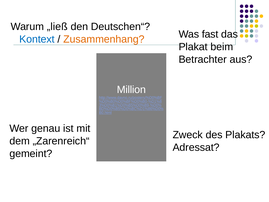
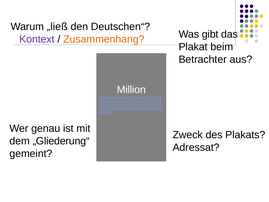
Kontext colour: blue -> purple
fast: fast -> gibt
„Zarenreich“: „Zarenreich“ -> „Gliederung“
